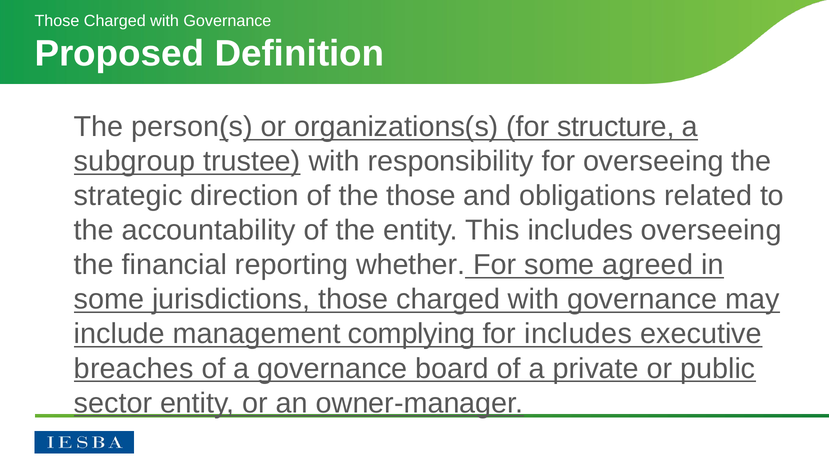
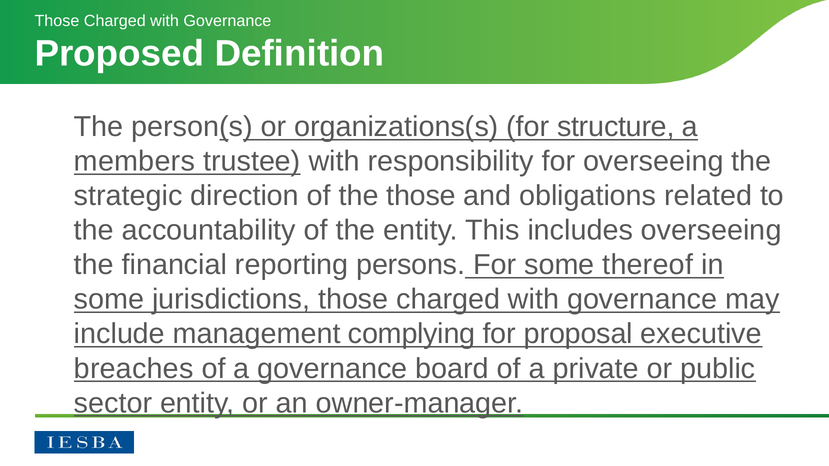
subgroup: subgroup -> members
whether: whether -> persons
agreed: agreed -> thereof
for includes: includes -> proposal
